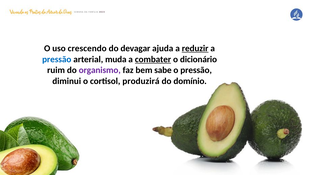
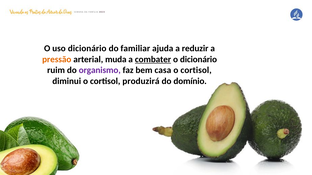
uso crescendo: crescendo -> dicionário
devagar: devagar -> familiar
reduzir underline: present -> none
pressão at (57, 59) colour: blue -> orange
sabe: sabe -> casa
pressão at (196, 70): pressão -> cortisol
